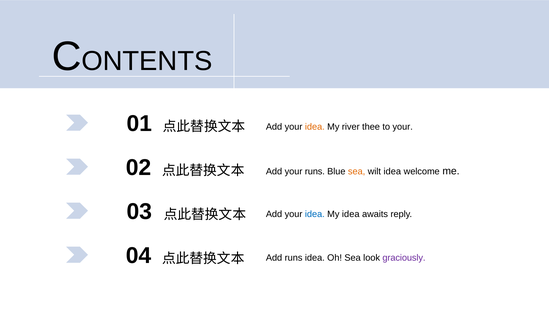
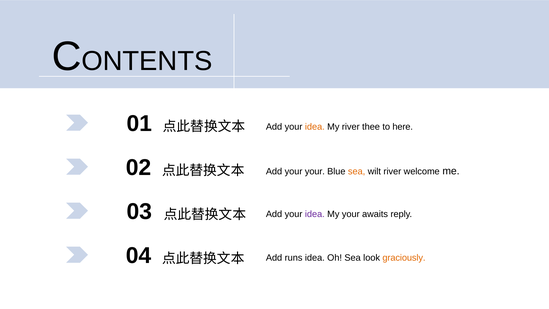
to your: your -> here
your runs: runs -> your
wilt idea: idea -> river
idea at (315, 214) colour: blue -> purple
My idea: idea -> your
graciously colour: purple -> orange
